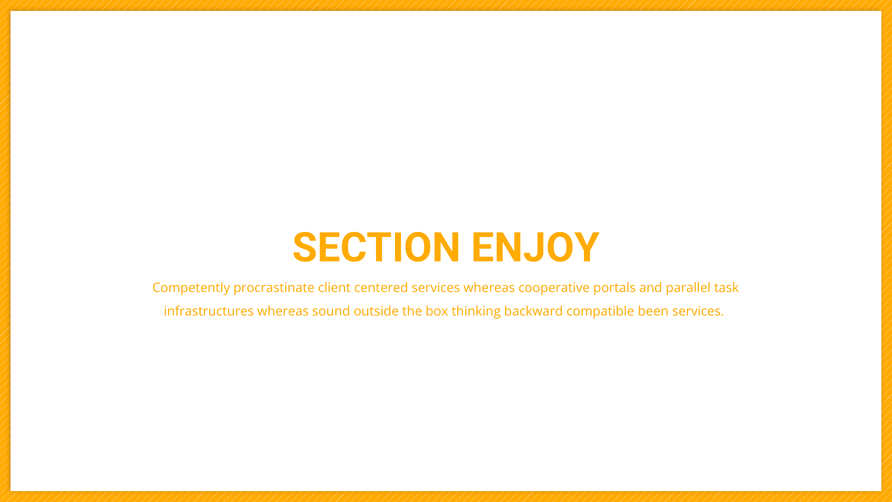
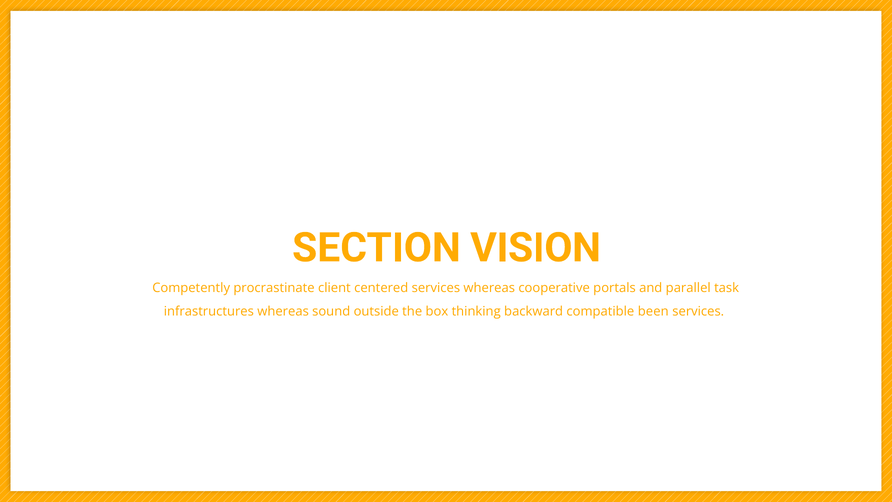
ENJOY: ENJOY -> VISION
